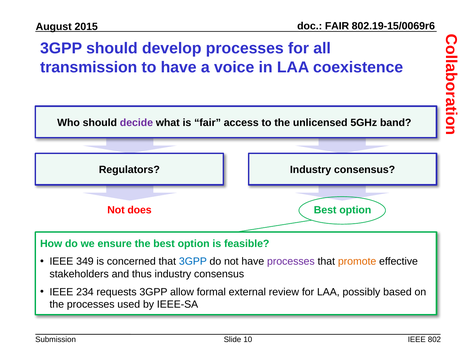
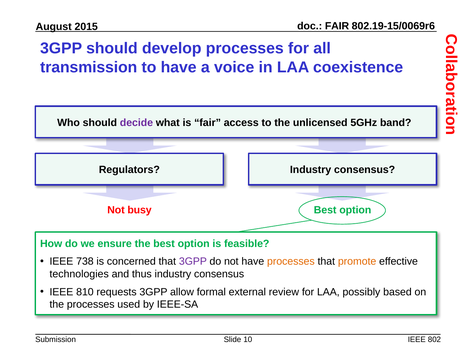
does: does -> busy
349: 349 -> 738
3GPP at (193, 262) colour: blue -> purple
processes at (291, 262) colour: purple -> orange
stakeholders: stakeholders -> technologies
234: 234 -> 810
